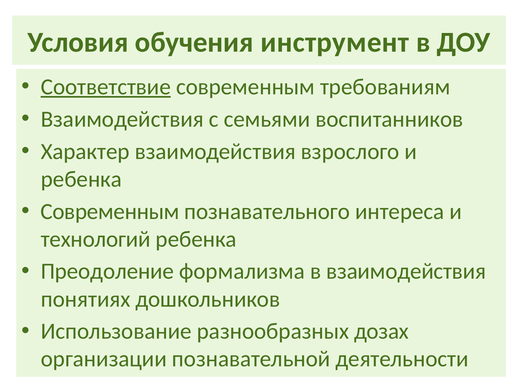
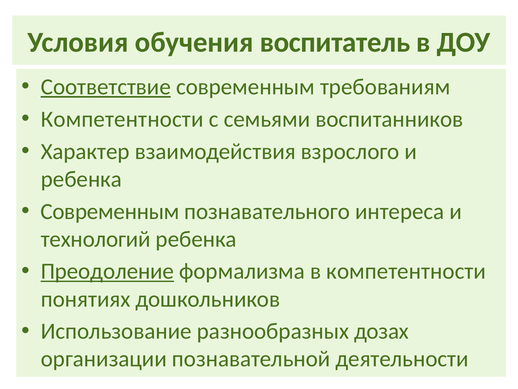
инструмент: инструмент -> воспитатель
Взаимодействия at (122, 119): Взаимодействия -> Компетентности
Преодоление underline: none -> present
в взаимодействия: взаимодействия -> компетентности
